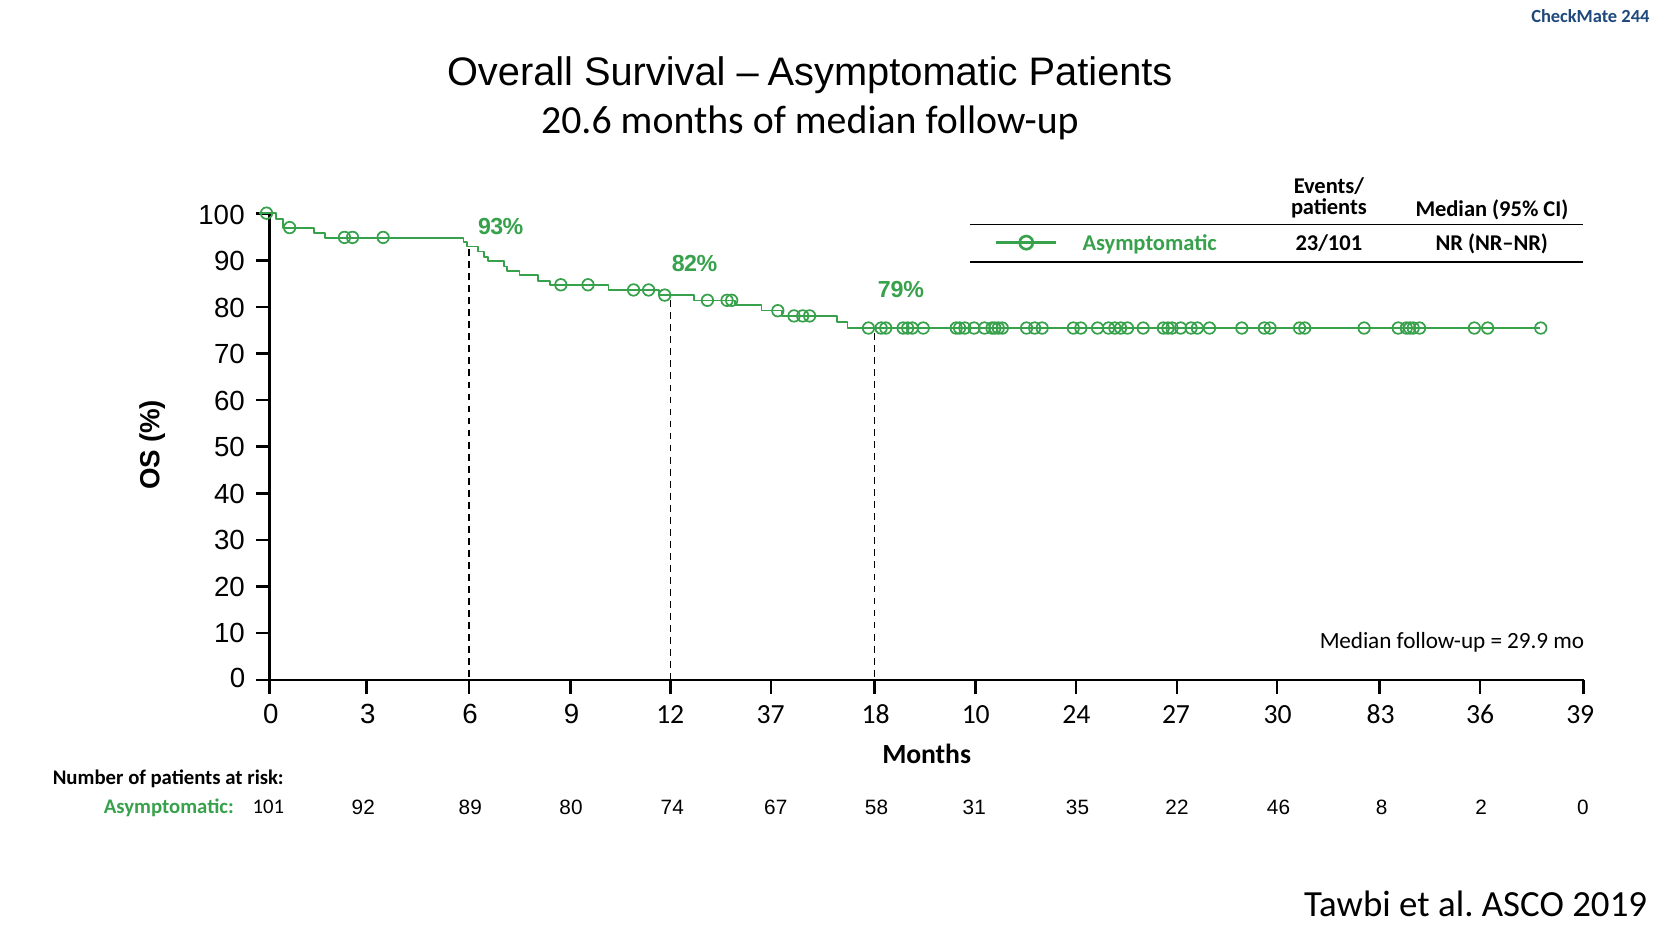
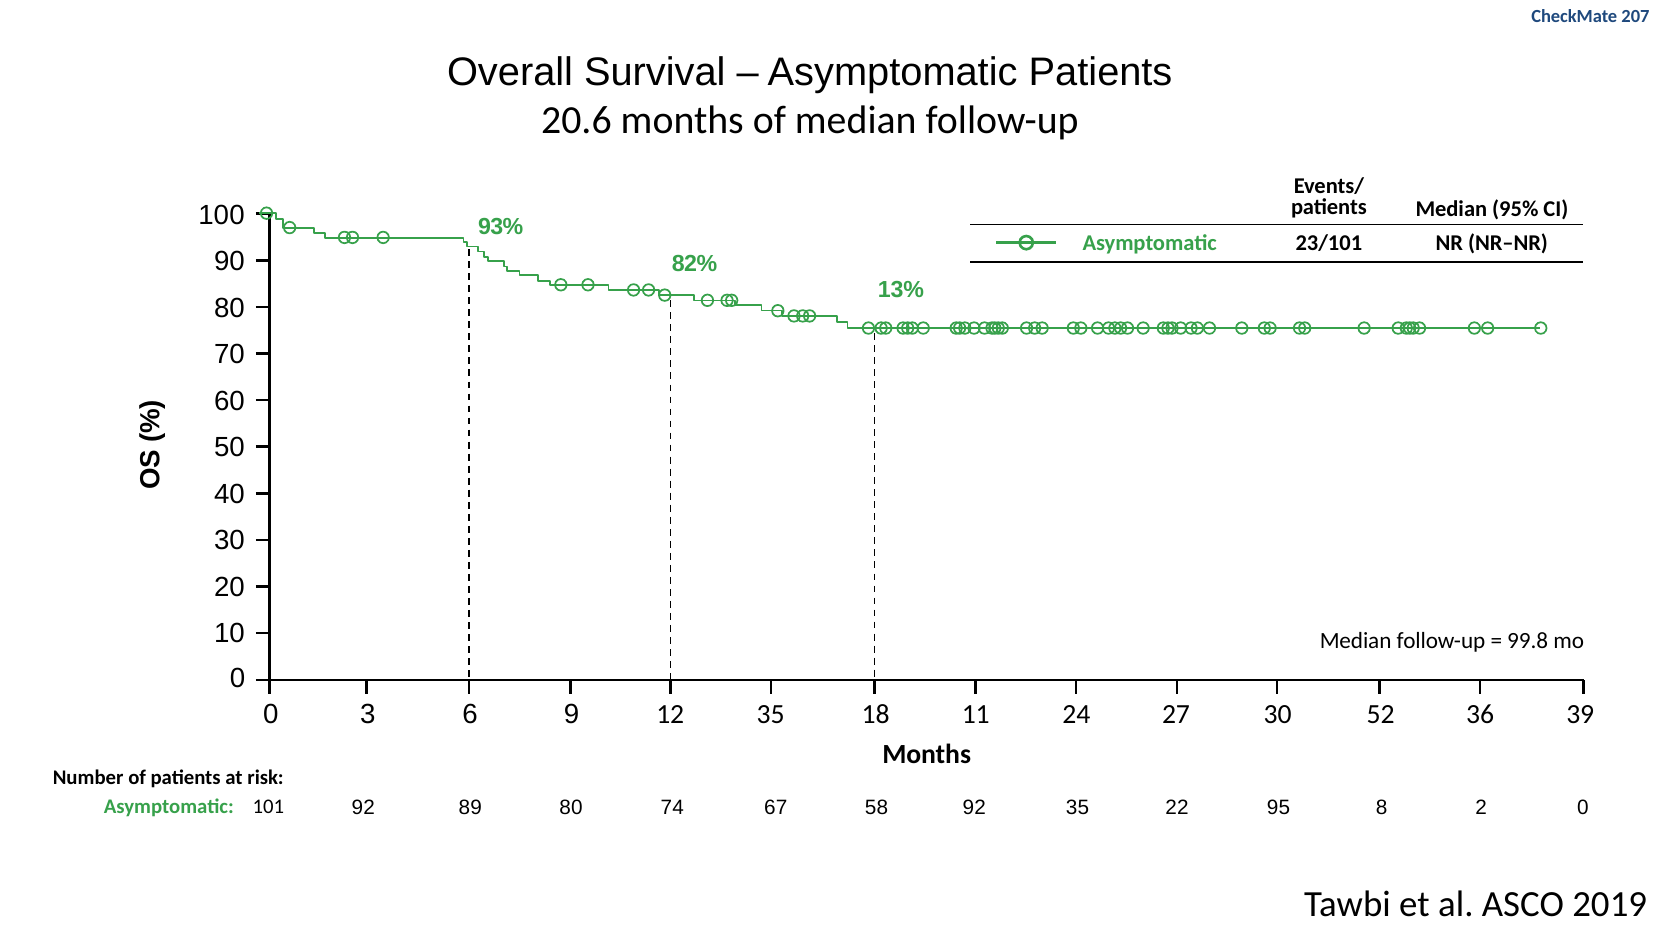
244: 244 -> 207
79%: 79% -> 13%
29.9: 29.9 -> 99.8
12 37: 37 -> 35
18 10: 10 -> 11
83: 83 -> 52
58 31: 31 -> 92
46: 46 -> 95
